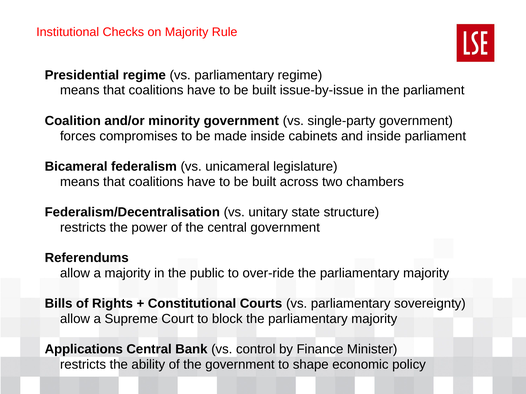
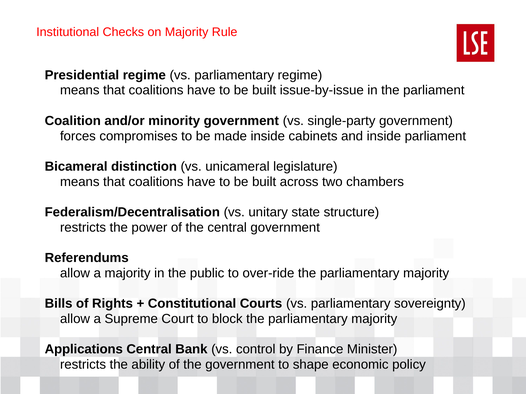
federalism: federalism -> distinction
